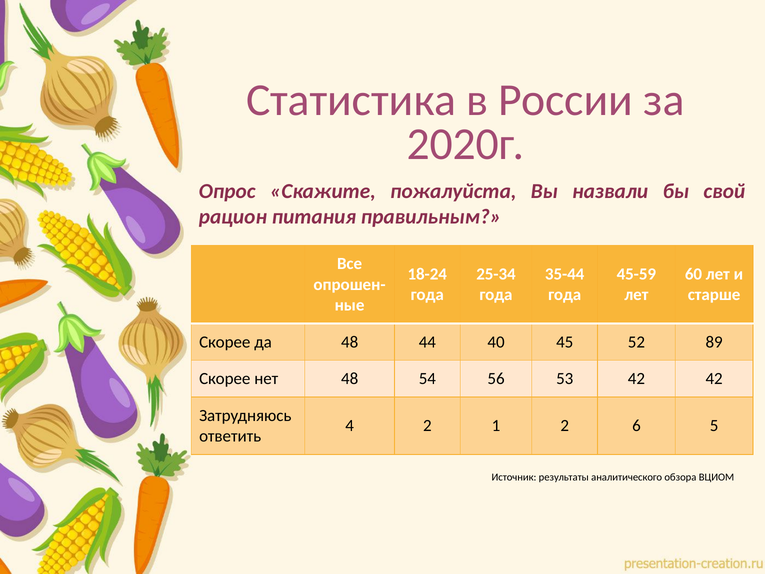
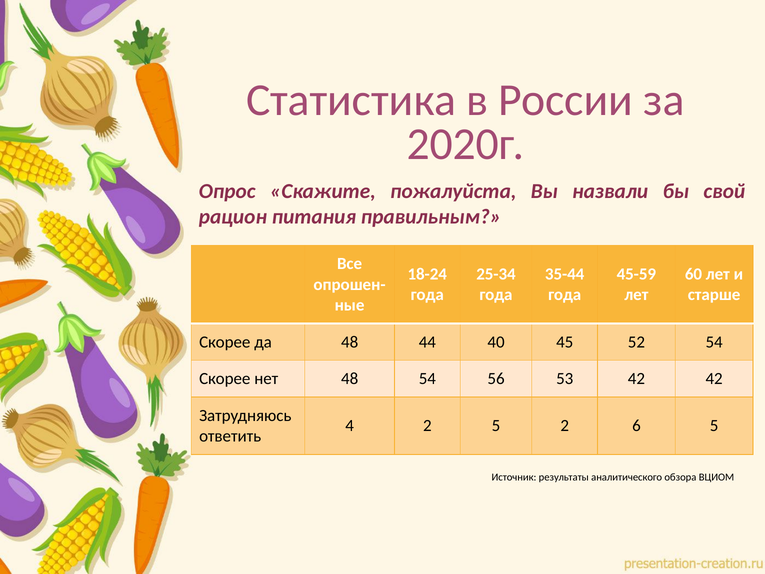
52 89: 89 -> 54
2 1: 1 -> 5
